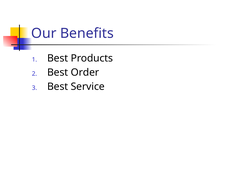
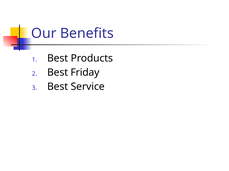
Order: Order -> Friday
